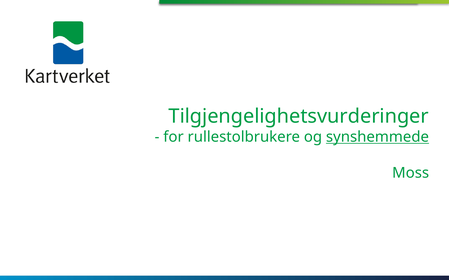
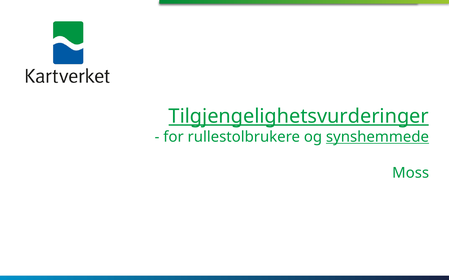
Tilgjengelighetsvurderinger underline: none -> present
